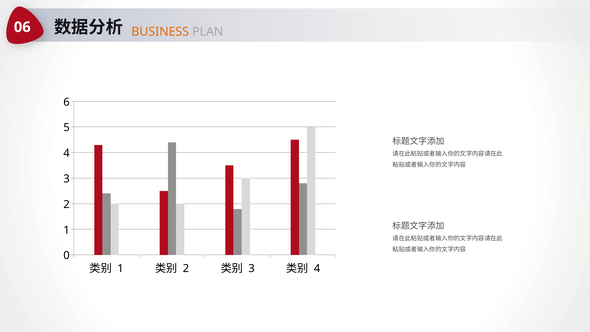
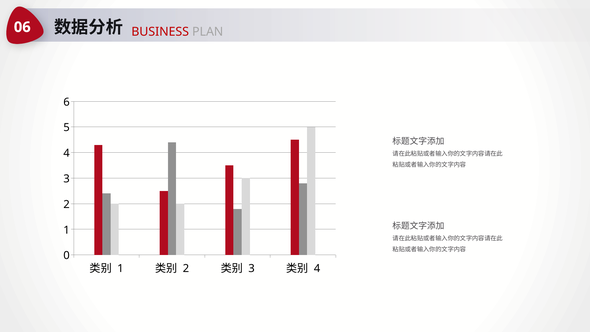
BUSINESS colour: orange -> red
